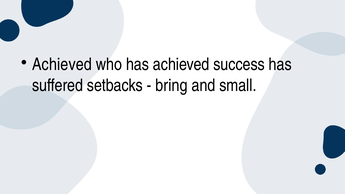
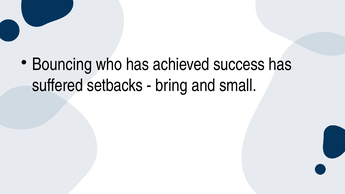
Achieved at (62, 64): Achieved -> Bouncing
